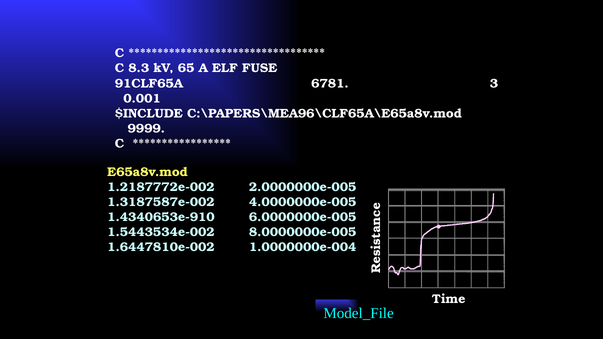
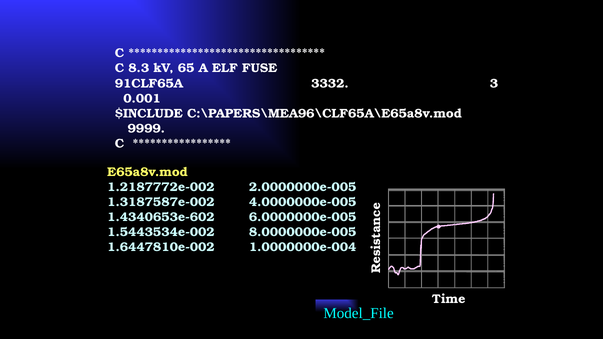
6781: 6781 -> 3332
1.4340653e-910: 1.4340653e-910 -> 1.4340653e-602
